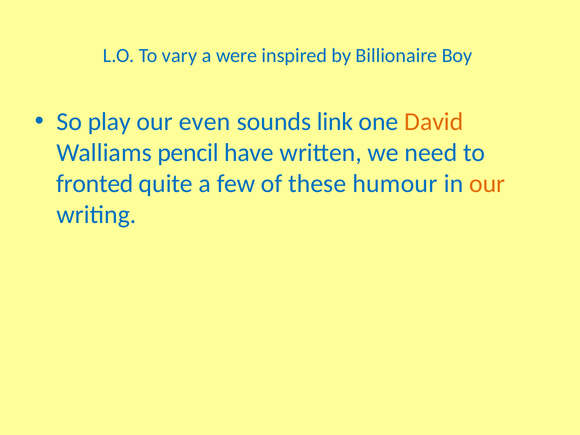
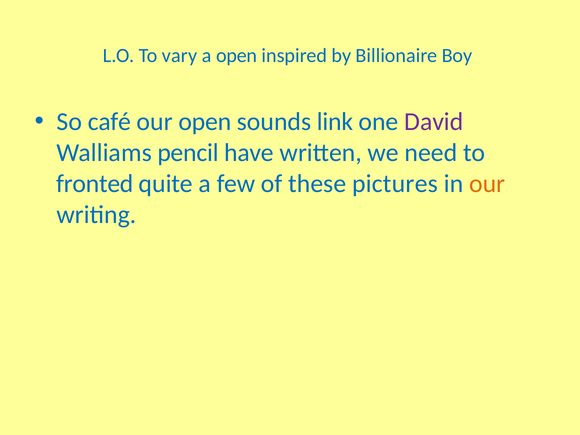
a were: were -> open
play: play -> café
our even: even -> open
David colour: orange -> purple
humour: humour -> pictures
